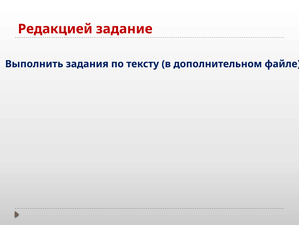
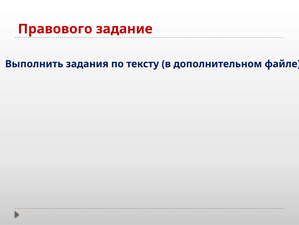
Редакцией: Редакцией -> Правового
